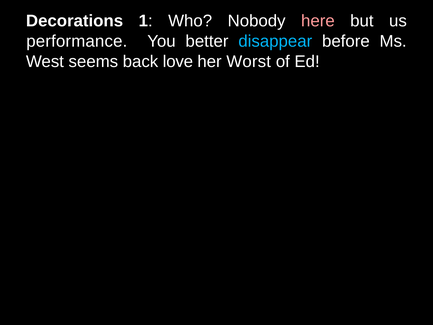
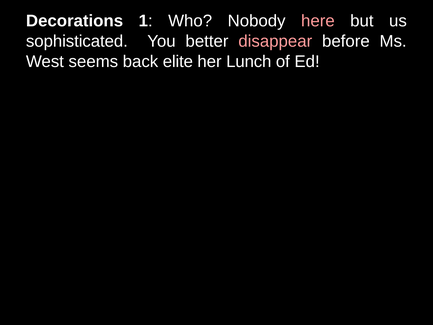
performance: performance -> sophisticated
disappear colour: light blue -> pink
love: love -> elite
Worst: Worst -> Lunch
